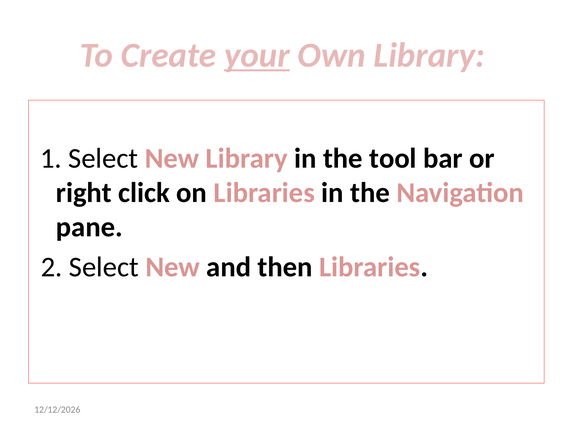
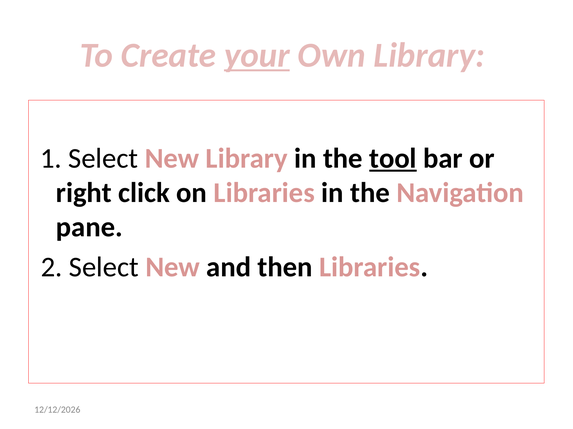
tool underline: none -> present
